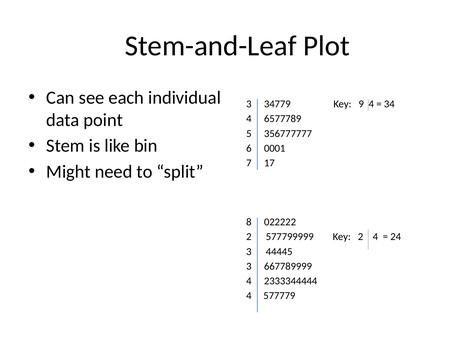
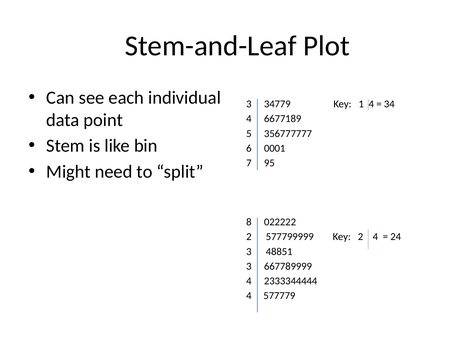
9: 9 -> 1
6577789: 6577789 -> 6677189
17: 17 -> 95
44445: 44445 -> 48851
